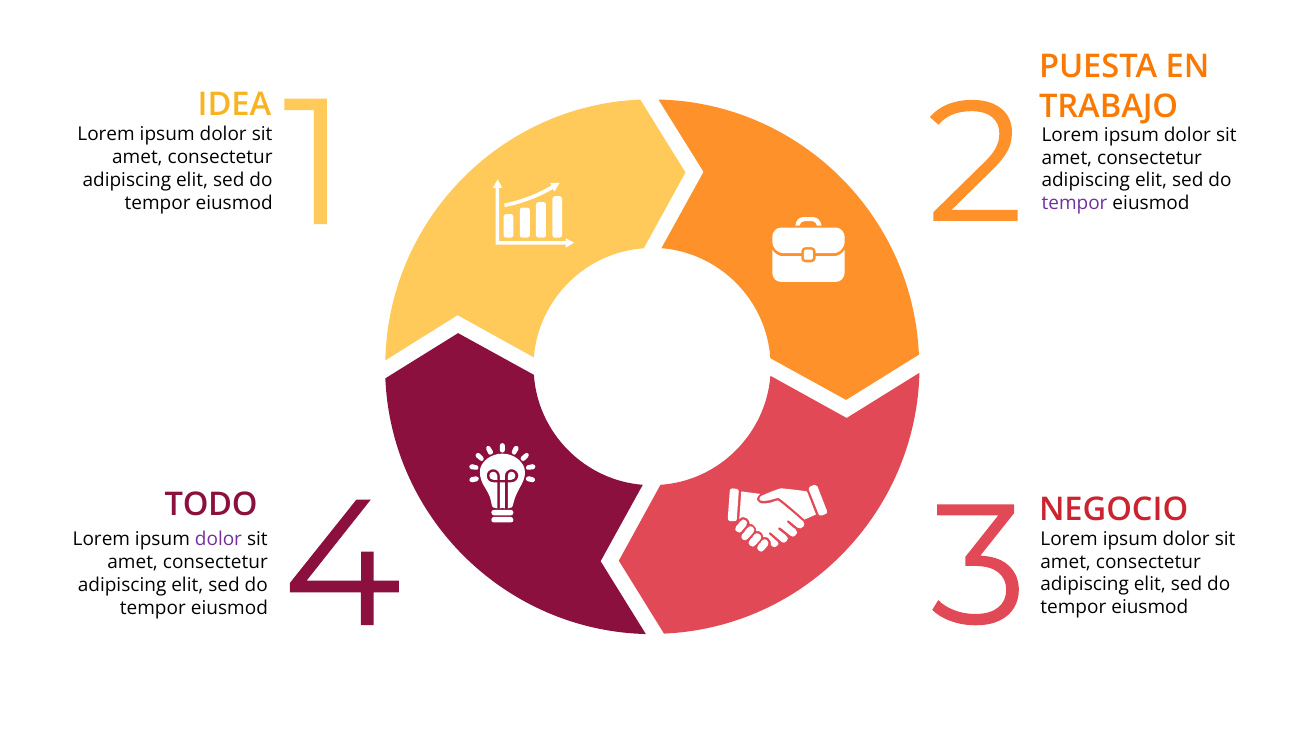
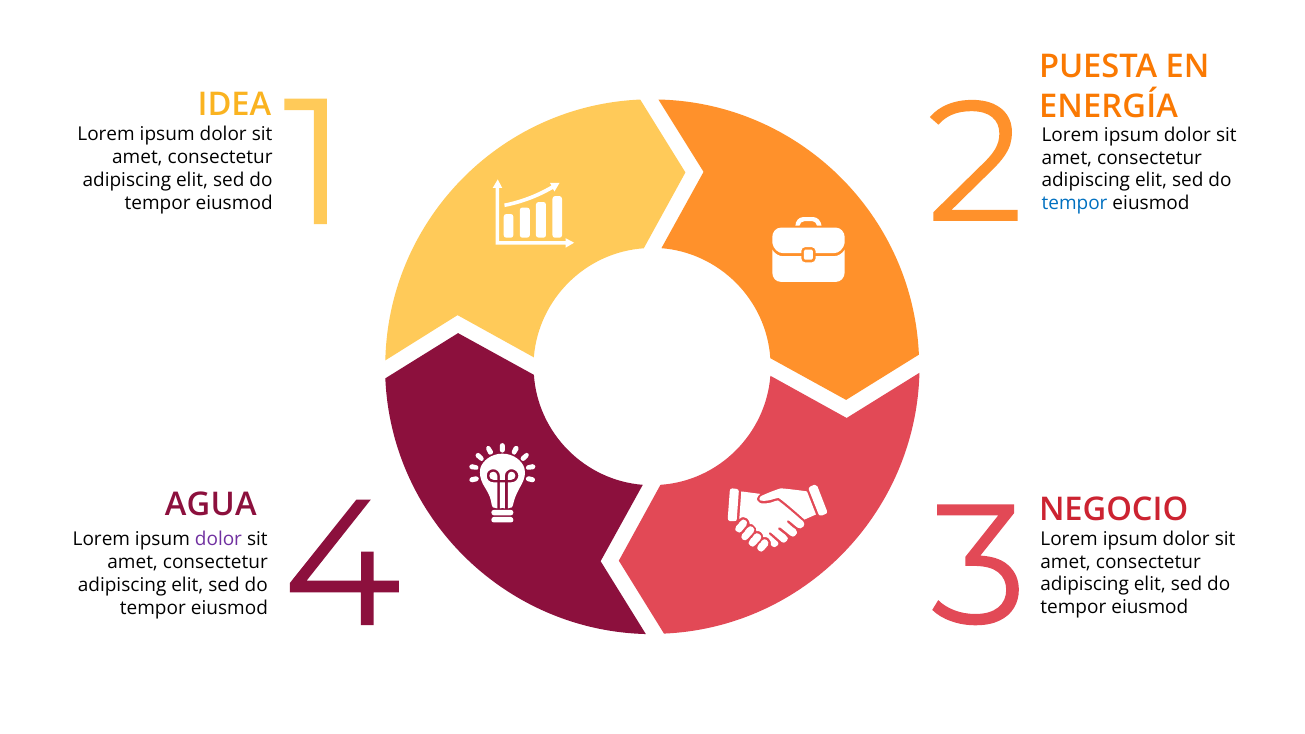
TRABAJO: TRABAJO -> ENERGÍA
tempor at (1075, 204) colour: purple -> blue
TODO: TODO -> AGUA
